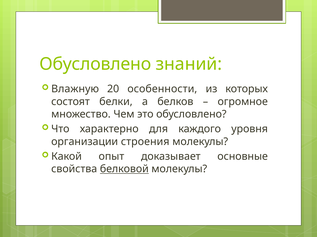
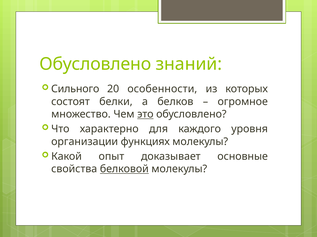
Влажную: Влажную -> Сильного
это underline: none -> present
строения: строения -> функциях
